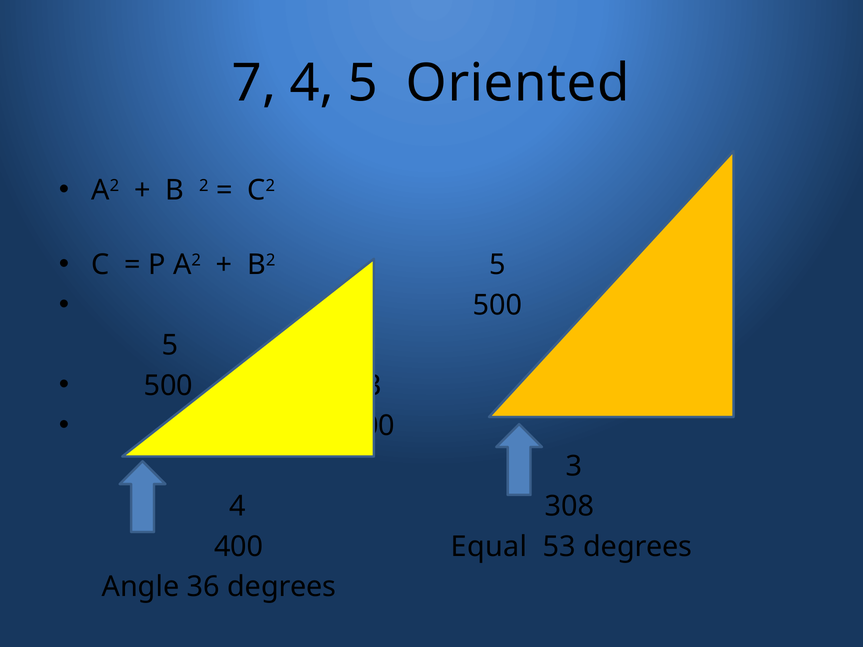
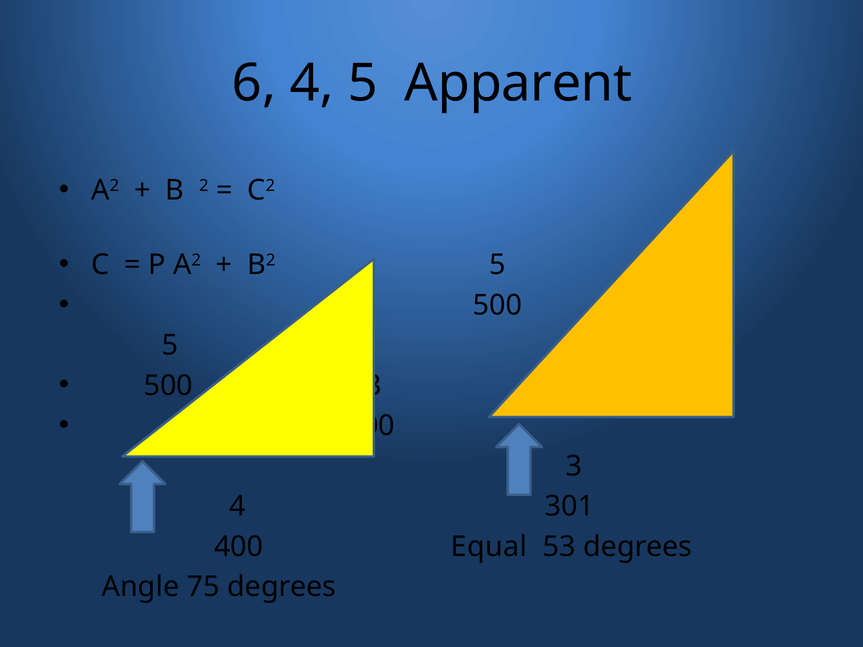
7: 7 -> 6
Oriented: Oriented -> Apparent
308: 308 -> 301
36: 36 -> 75
